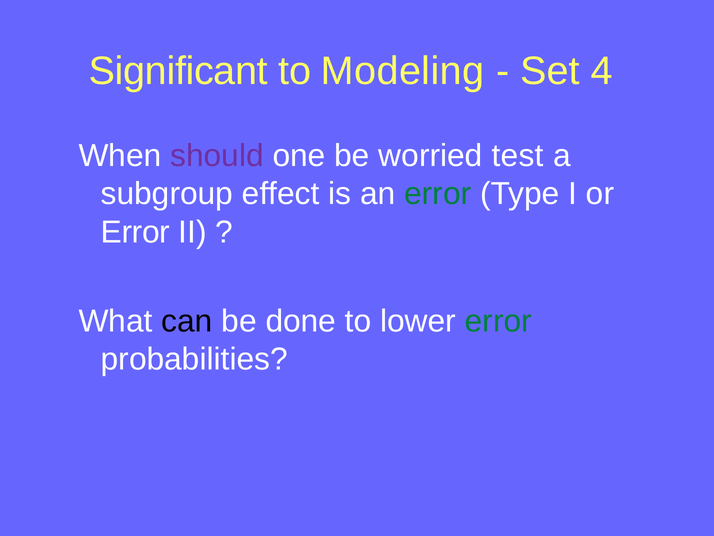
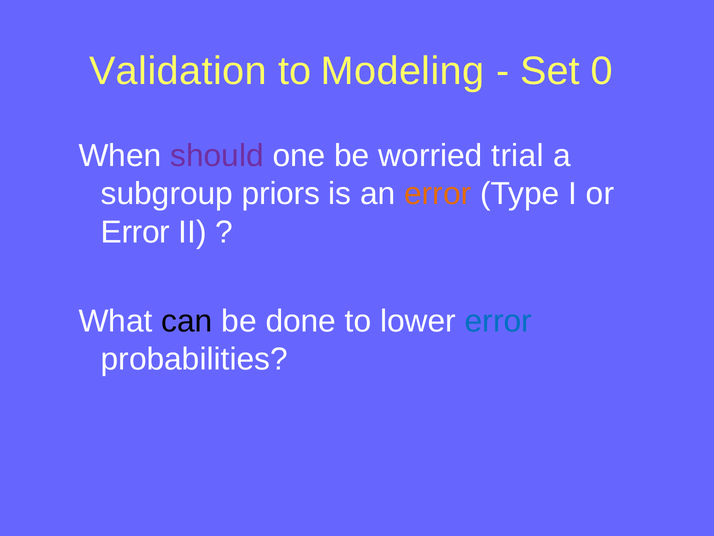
Significant: Significant -> Validation
4: 4 -> 0
test: test -> trial
effect: effect -> priors
error at (438, 194) colour: green -> orange
error at (498, 321) colour: green -> blue
